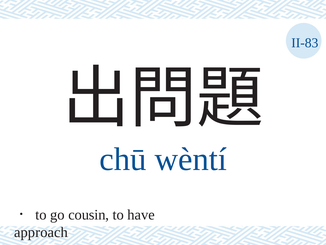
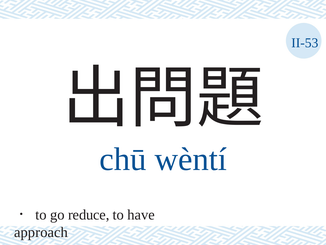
II-83: II-83 -> II-53
cousin: cousin -> reduce
